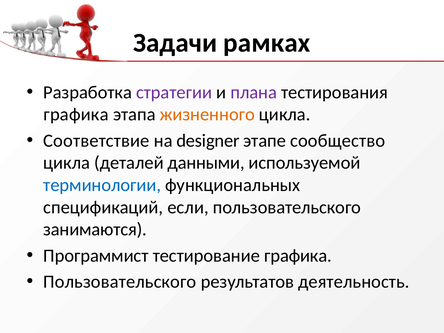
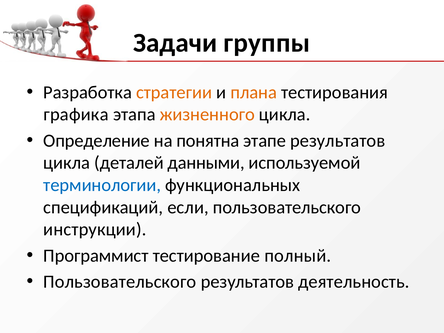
рамках: рамках -> группы
стратегии colour: purple -> orange
плана colour: purple -> orange
Соответствие: Соответствие -> Определение
designer: designer -> понятна
этапе сообщество: сообщество -> результатов
занимаются: занимаются -> инструкции
тестирование графика: графика -> полный
